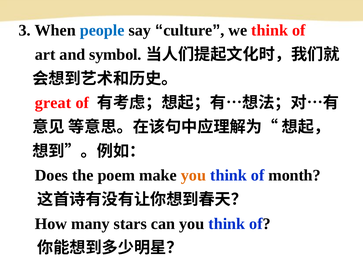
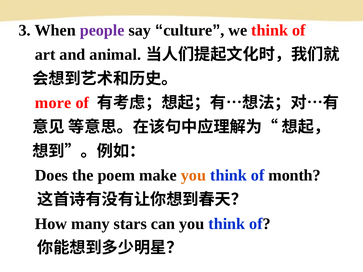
people colour: blue -> purple
symbol: symbol -> animal
great: great -> more
